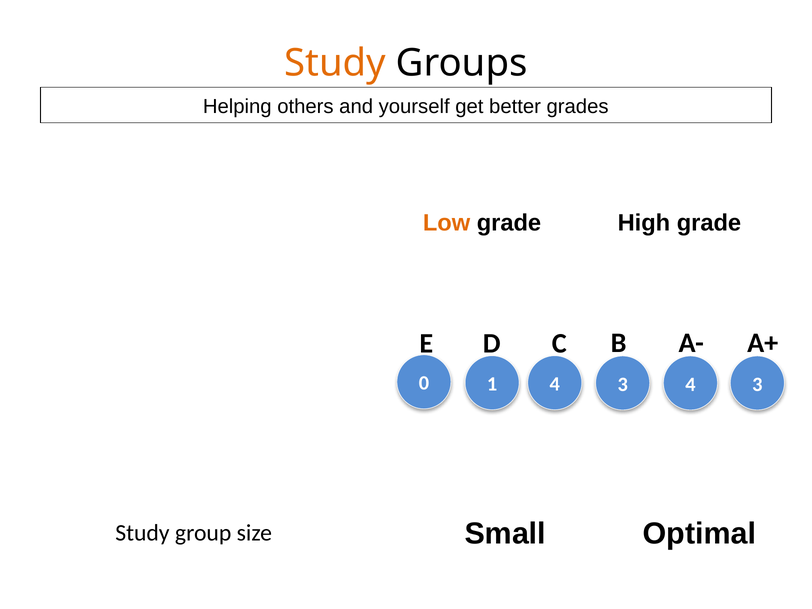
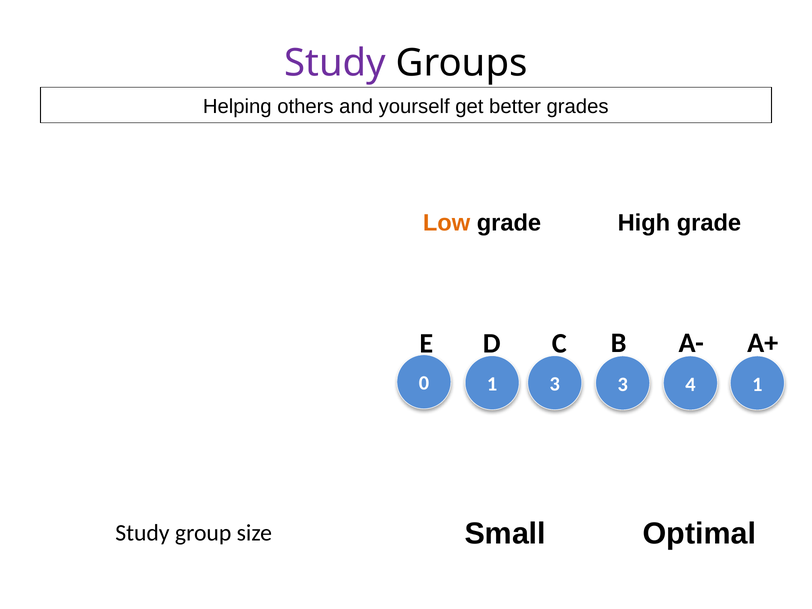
Study at (335, 63) colour: orange -> purple
0 4: 4 -> 3
4 3: 3 -> 1
